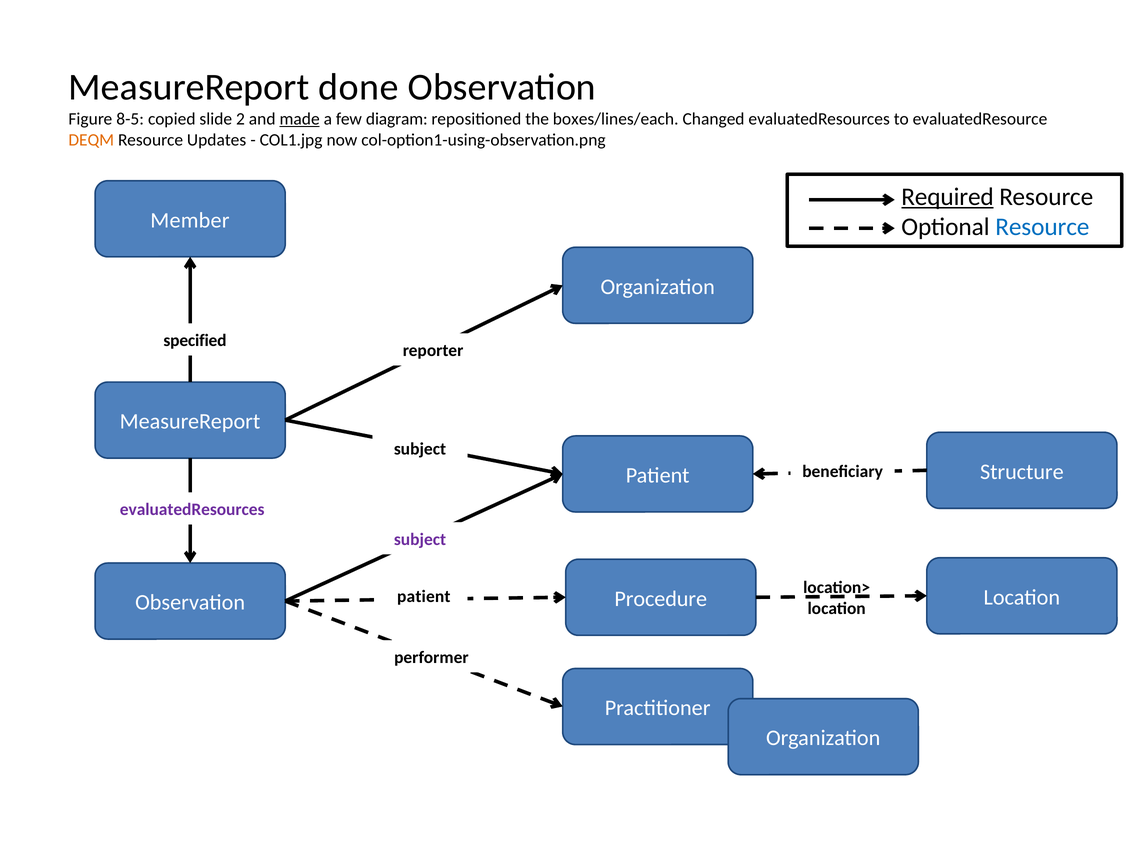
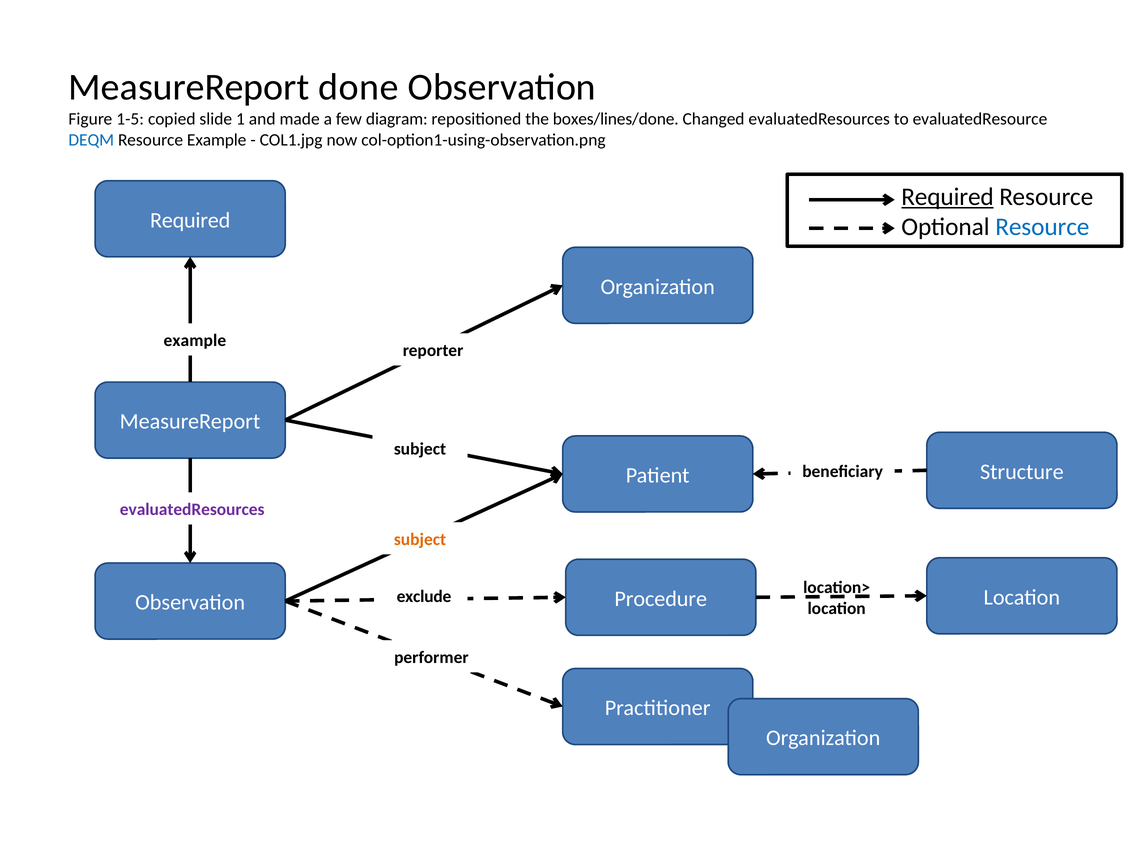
8-5: 8-5 -> 1-5
2: 2 -> 1
made underline: present -> none
boxes/lines/each: boxes/lines/each -> boxes/lines/done
DEQM colour: orange -> blue
Resource Updates: Updates -> Example
Member at (190, 220): Member -> Required
specified at (195, 341): specified -> example
subject at (420, 539) colour: purple -> orange
patient at (424, 597): patient -> exclude
